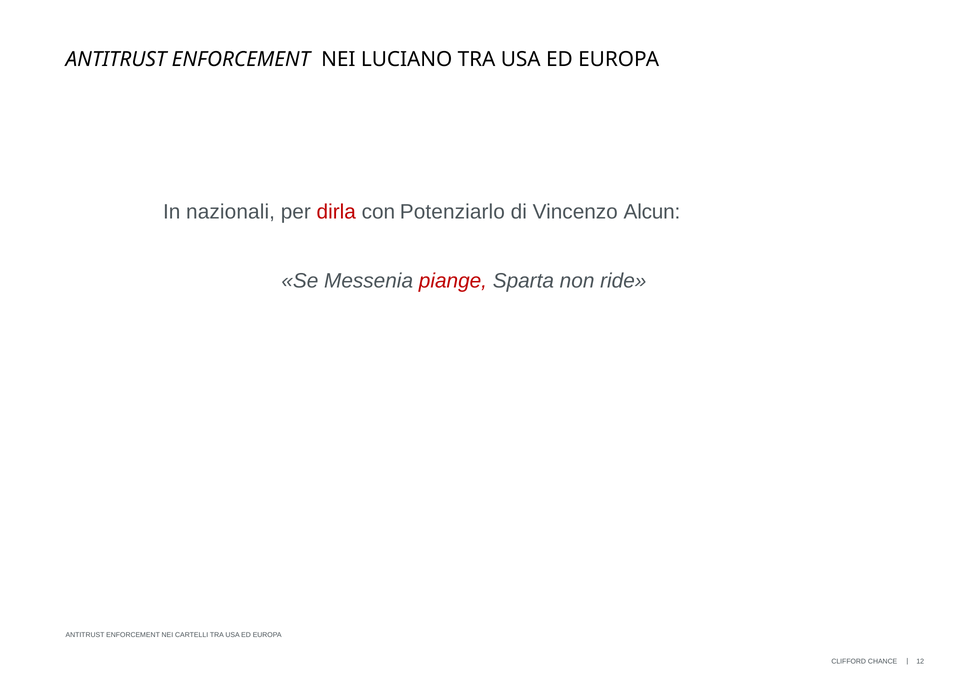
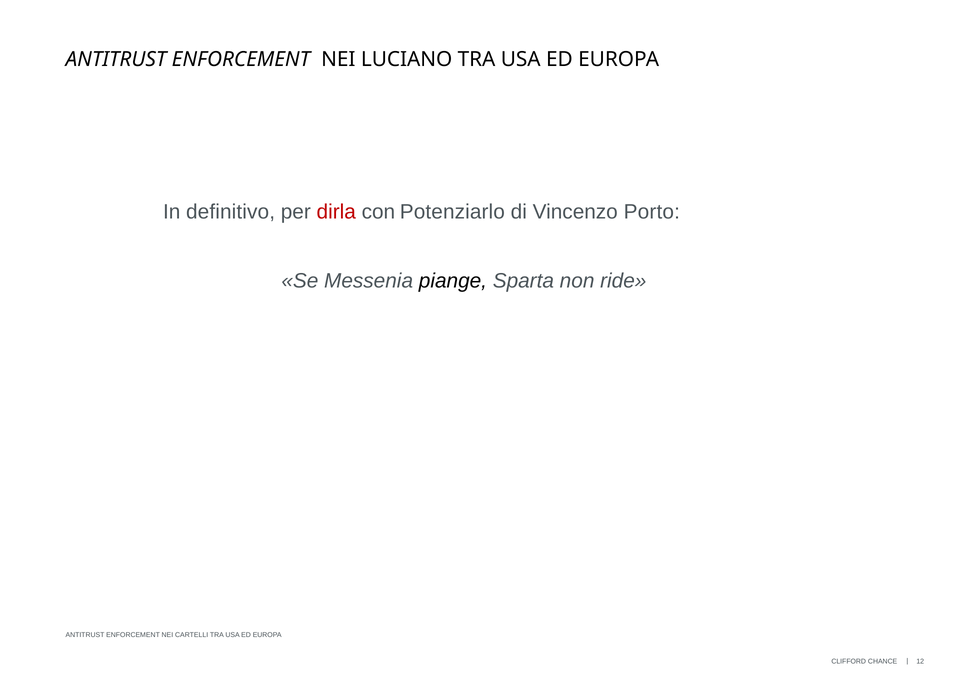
nazionali: nazionali -> definitivo
Alcun: Alcun -> Porto
piange colour: red -> black
